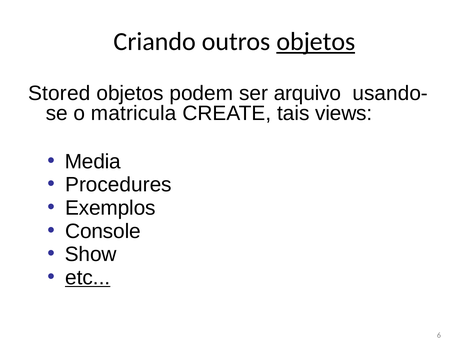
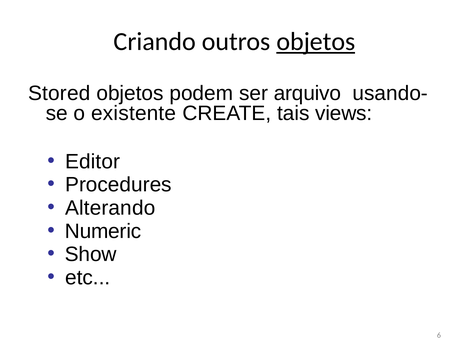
matricula: matricula -> existente
Media: Media -> Editor
Exemplos: Exemplos -> Alterando
Console: Console -> Numeric
etc underline: present -> none
